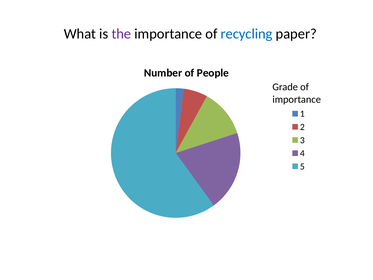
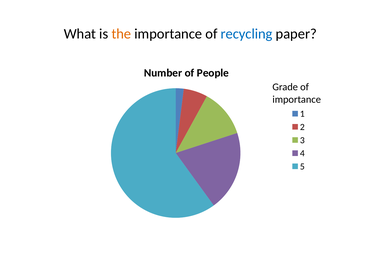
the colour: purple -> orange
